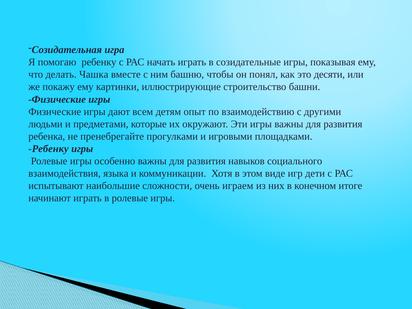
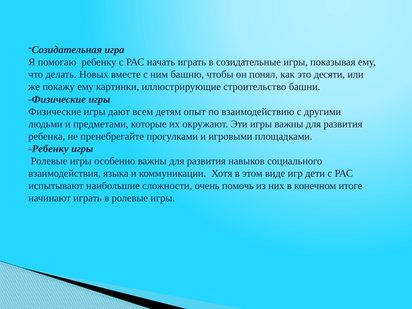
Чашка: Чашка -> Новых
играем: играем -> помочь
